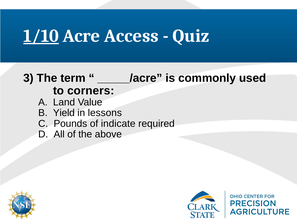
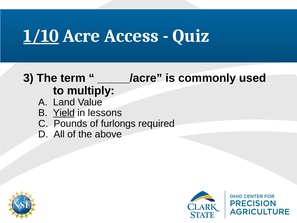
corners: corners -> multiply
Yield underline: none -> present
indicate: indicate -> furlongs
